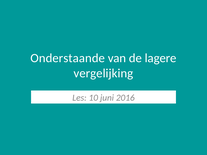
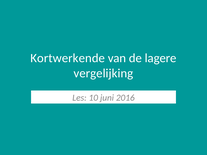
Onderstaande: Onderstaande -> Kortwerkende
